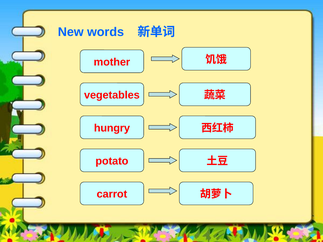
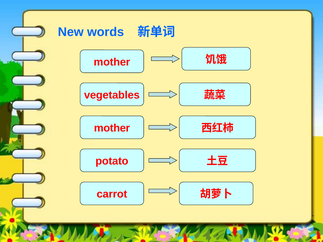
hungry at (112, 128): hungry -> mother
